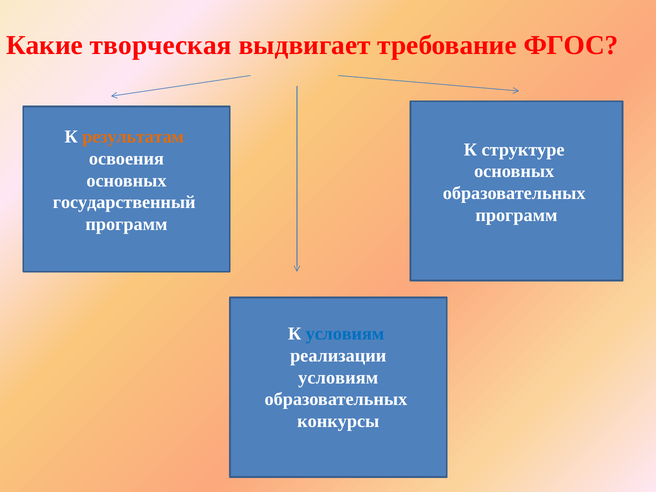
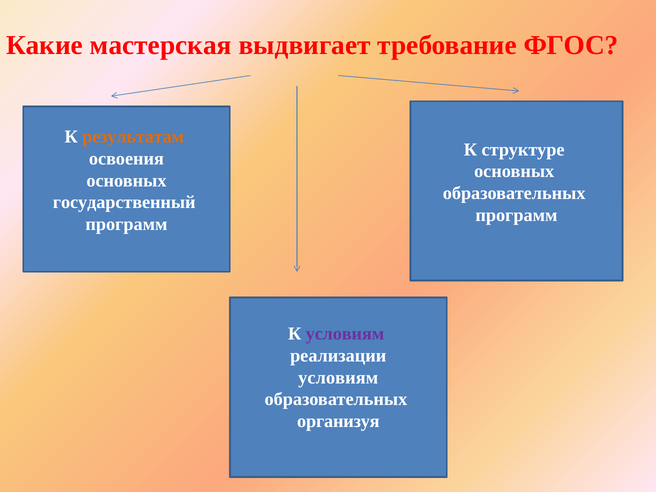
творческая: творческая -> мастерская
условиям at (345, 334) colour: blue -> purple
конкурсы: конкурсы -> организуя
